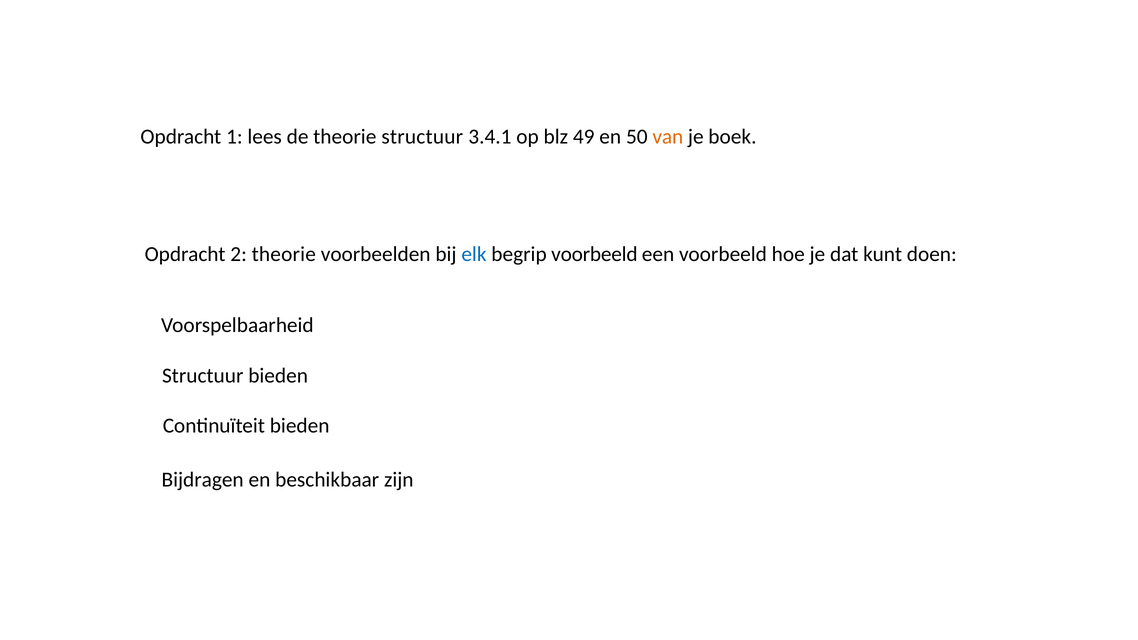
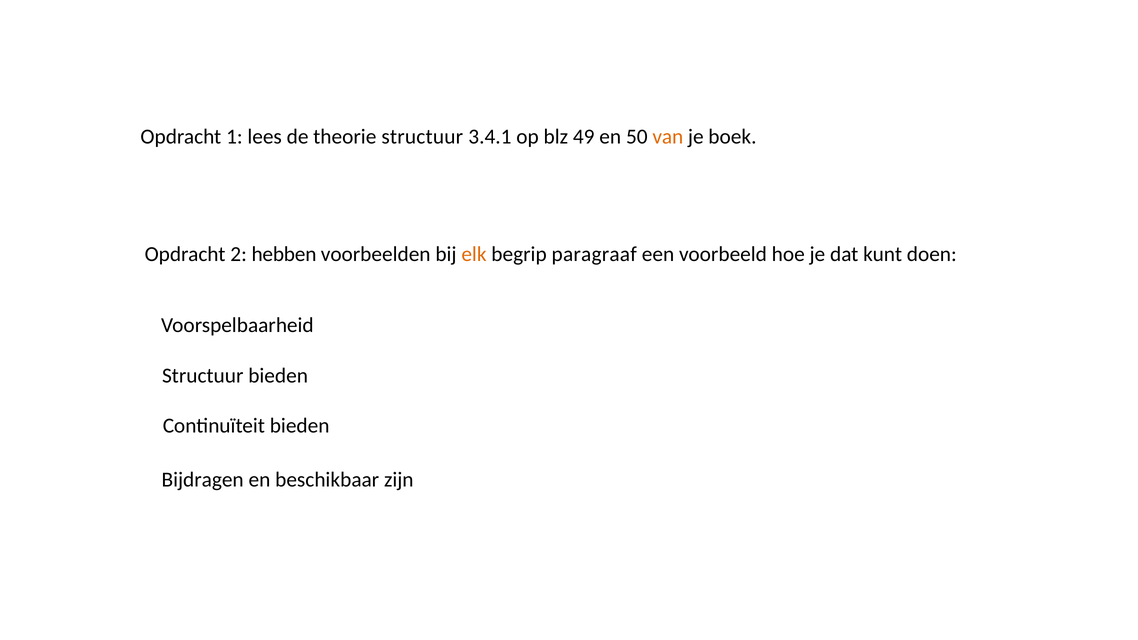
2 theorie: theorie -> hebben
elk colour: blue -> orange
begrip voorbeeld: voorbeeld -> paragraaf
